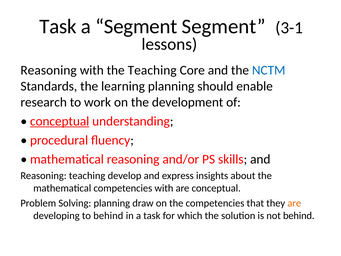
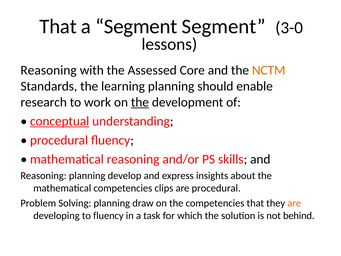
Task at (58, 26): Task -> That
3-1: 3-1 -> 3-0
the Teaching: Teaching -> Assessed
NCTM colour: blue -> orange
the at (140, 102) underline: none -> present
Reasoning teaching: teaching -> planning
competencies with: with -> clips
are conceptual: conceptual -> procedural
to behind: behind -> fluency
